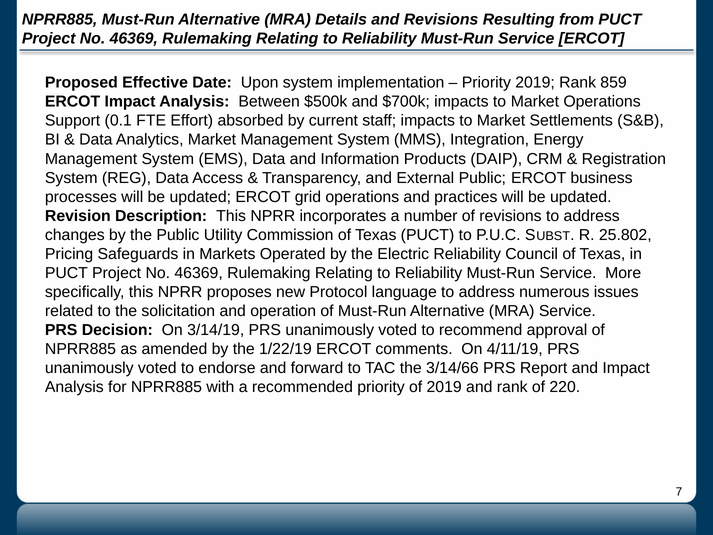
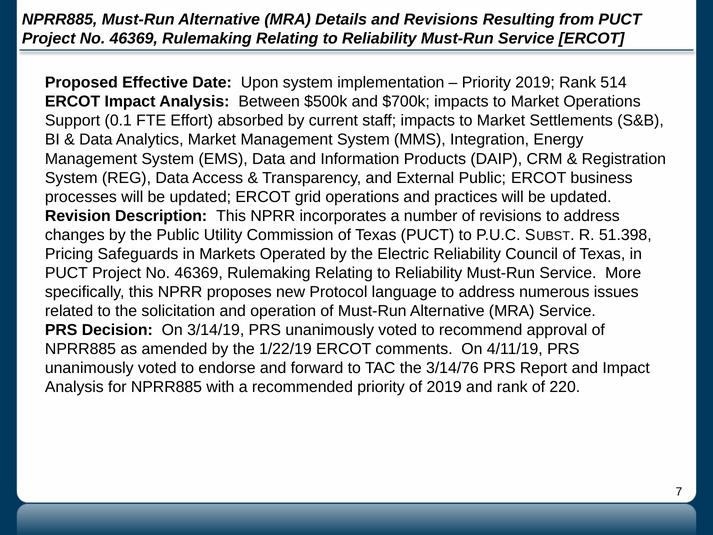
859: 859 -> 514
25.802: 25.802 -> 51.398
3/14/66: 3/14/66 -> 3/14/76
